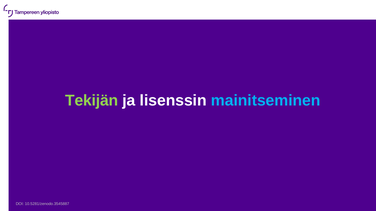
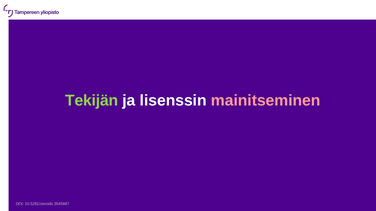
mainitseminen colour: light blue -> pink
